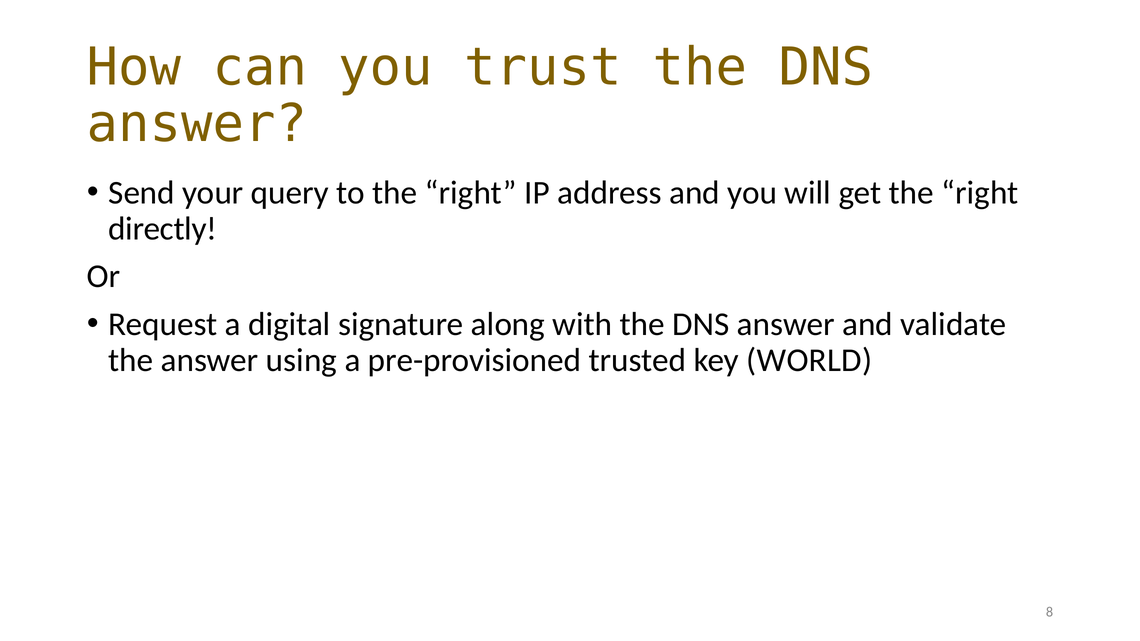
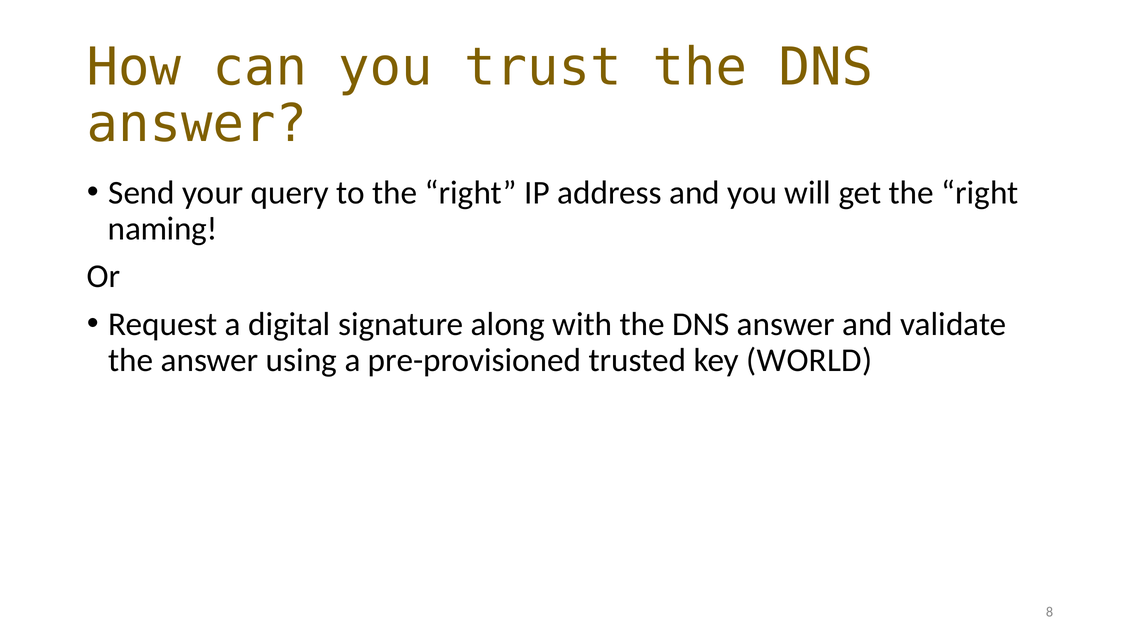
directly: directly -> naming
